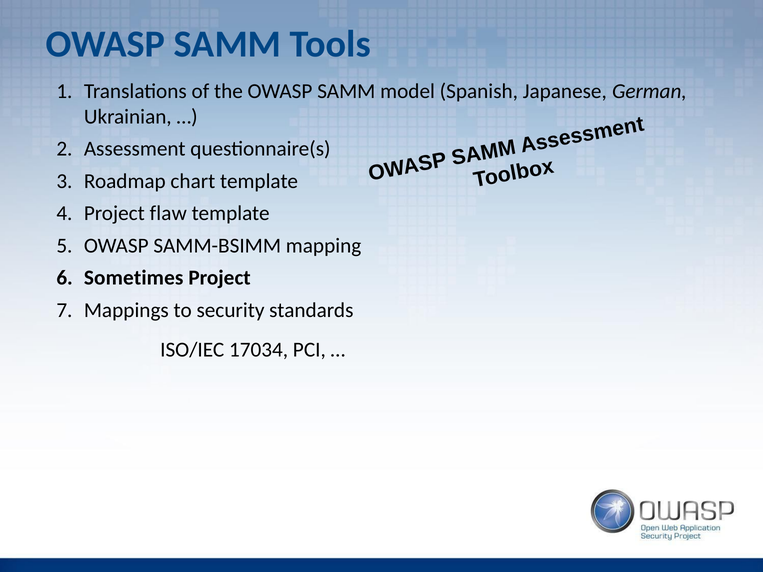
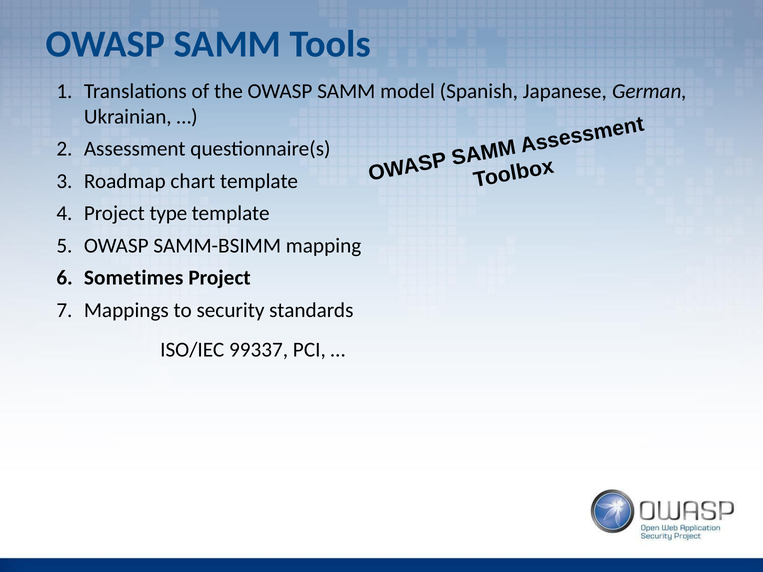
flaw: flaw -> type
17034: 17034 -> 99337
